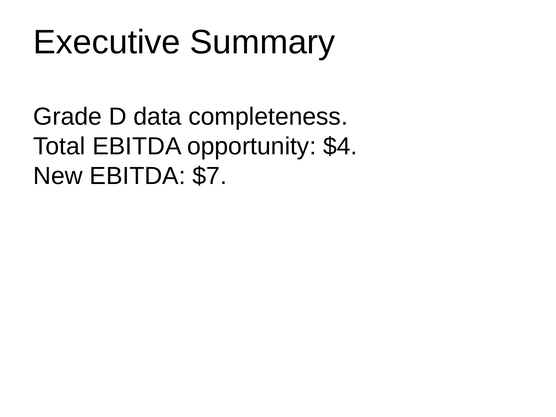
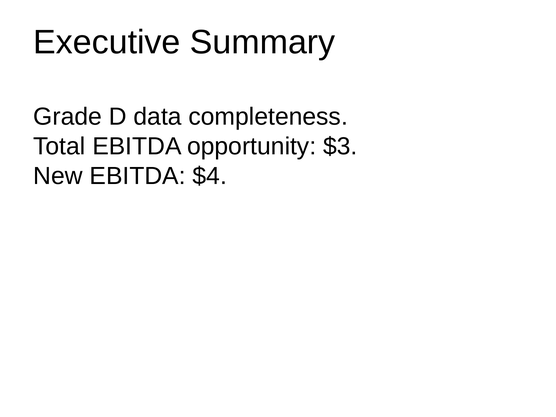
$4: $4 -> $3
$7: $7 -> $4
